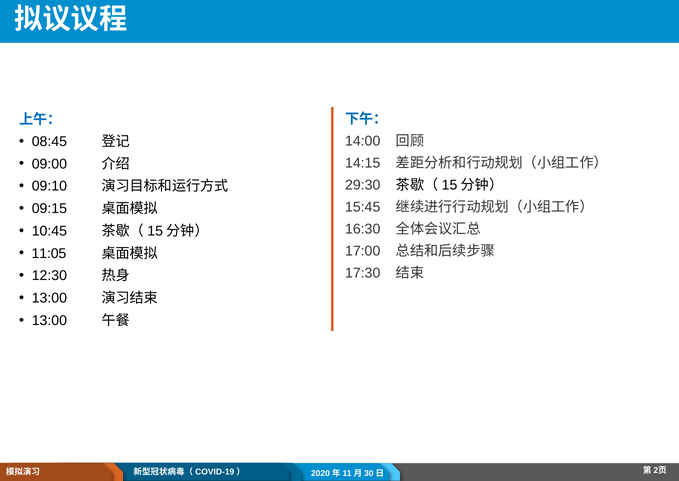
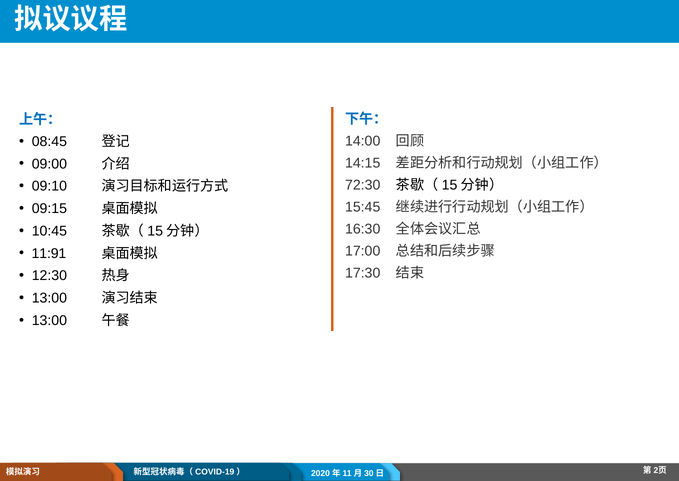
29:30: 29:30 -> 72:30
11:05: 11:05 -> 11:91
